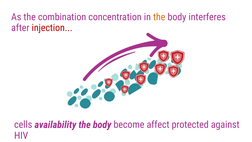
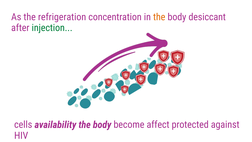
combination: combination -> refrigeration
interferes: interferes -> desiccant
injection colour: red -> green
